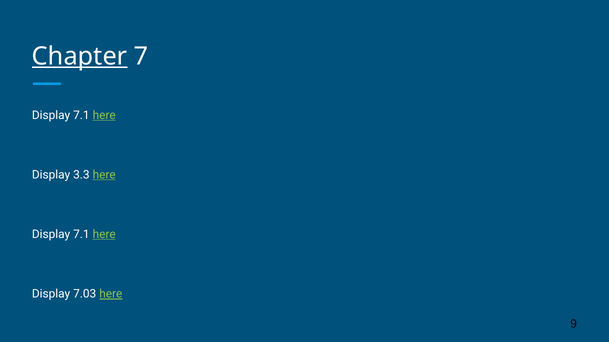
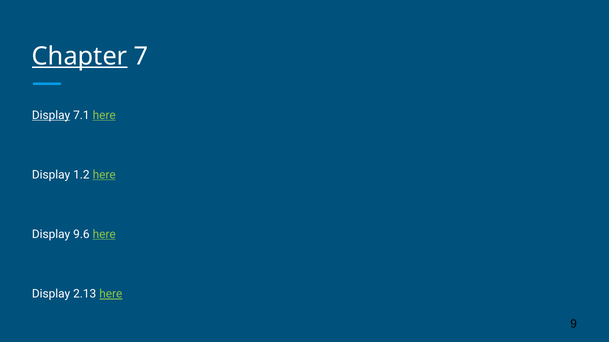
Display at (51, 115) underline: none -> present
3.3: 3.3 -> 1.2
7.1 at (81, 235): 7.1 -> 9.6
7.03: 7.03 -> 2.13
